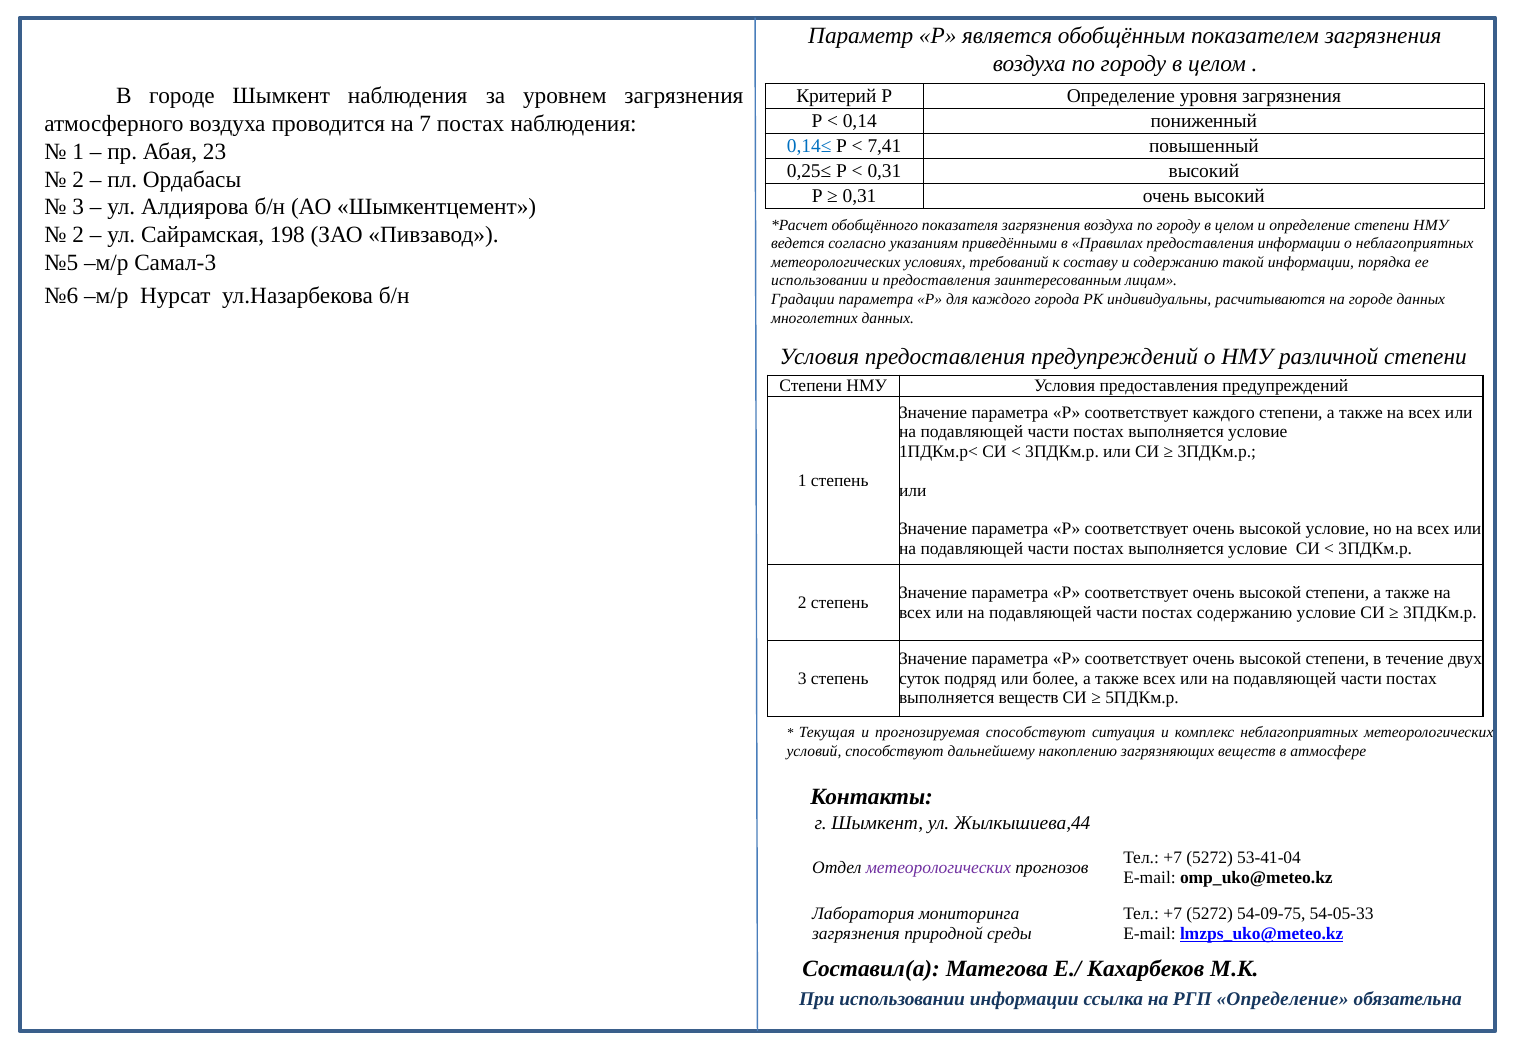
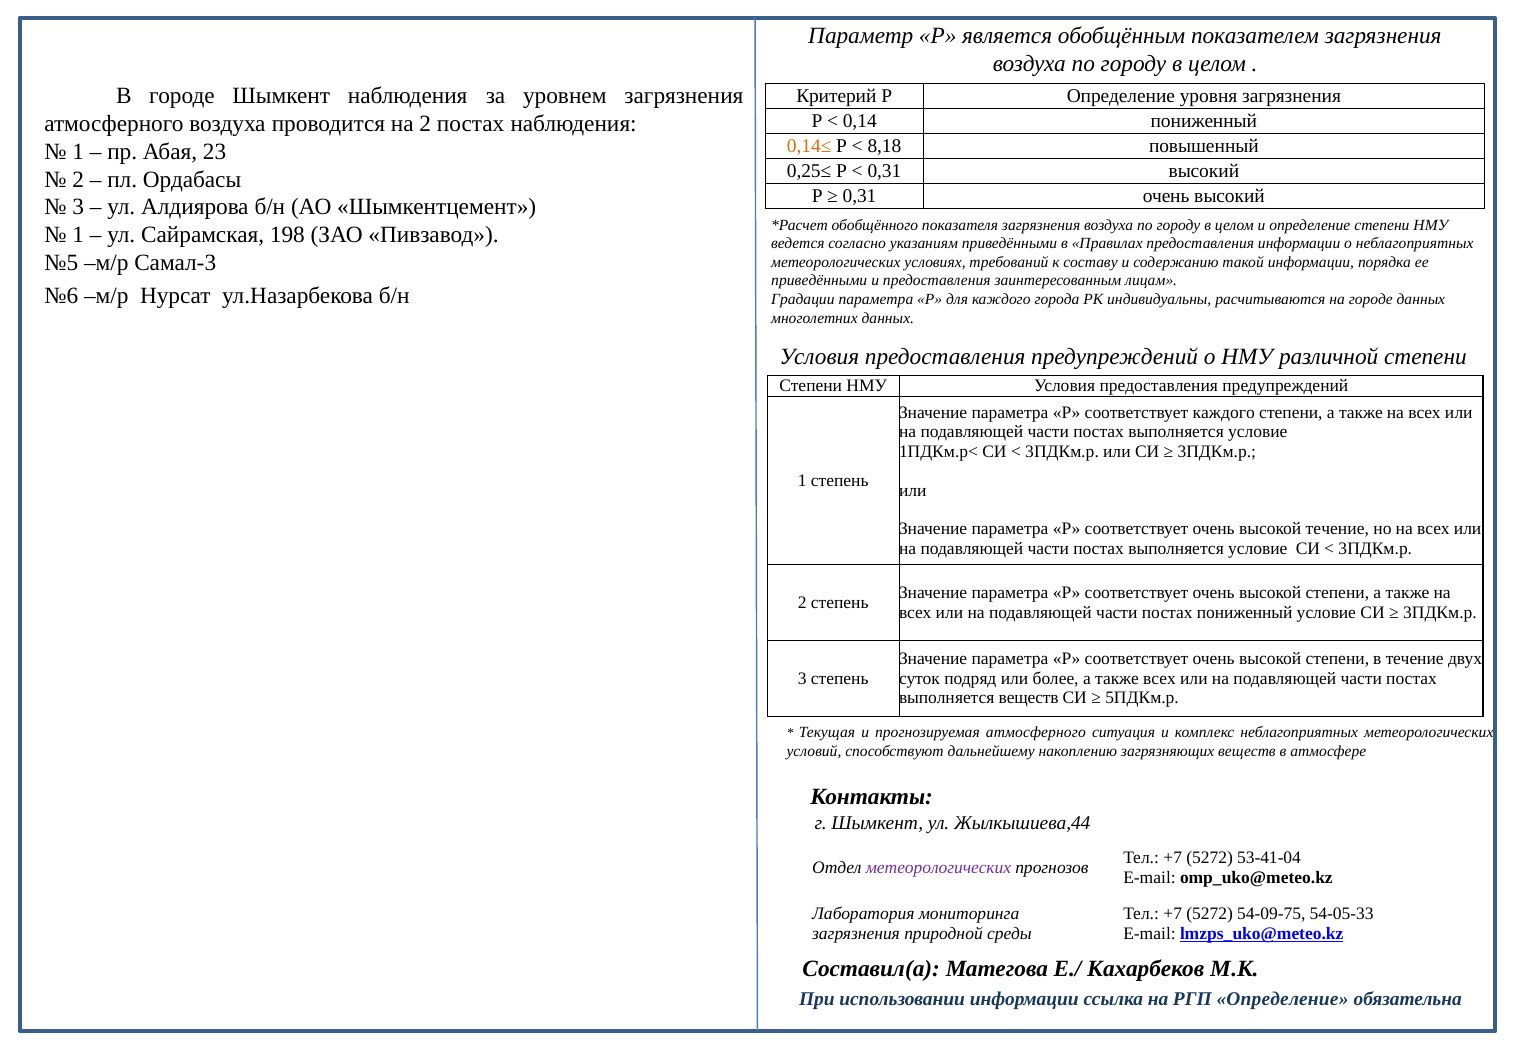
на 7: 7 -> 2
0,14≤ colour: blue -> orange
7,41: 7,41 -> 8,18
2 at (78, 235): 2 -> 1
использовании at (819, 281): использовании -> приведёнными
высокой условие: условие -> течение
постах содержанию: содержанию -> пониженный
прогнозируемая способствуют: способствуют -> атмосферного
